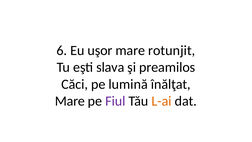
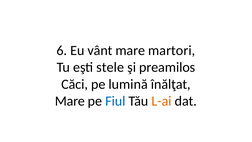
uşor: uşor -> vânt
rotunjit: rotunjit -> martori
slava: slava -> stele
Fiul colour: purple -> blue
